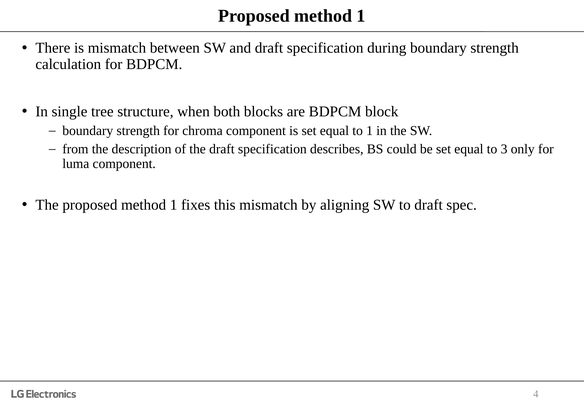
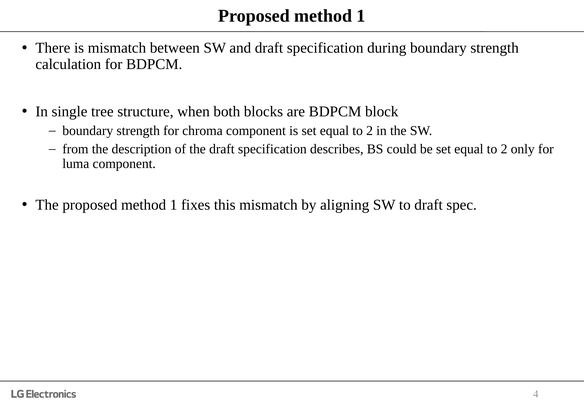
1 at (370, 131): 1 -> 2
3 at (504, 149): 3 -> 2
